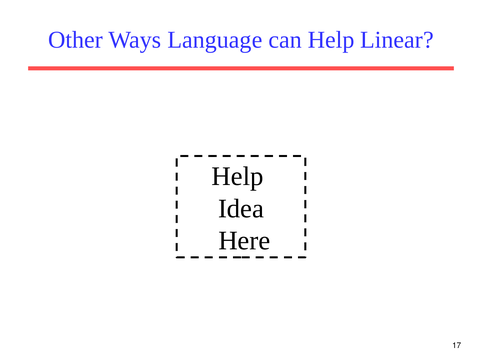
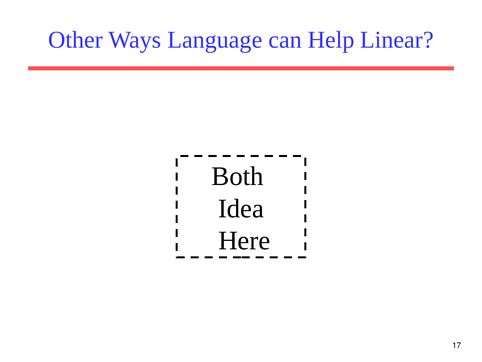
Help at (238, 176): Help -> Both
